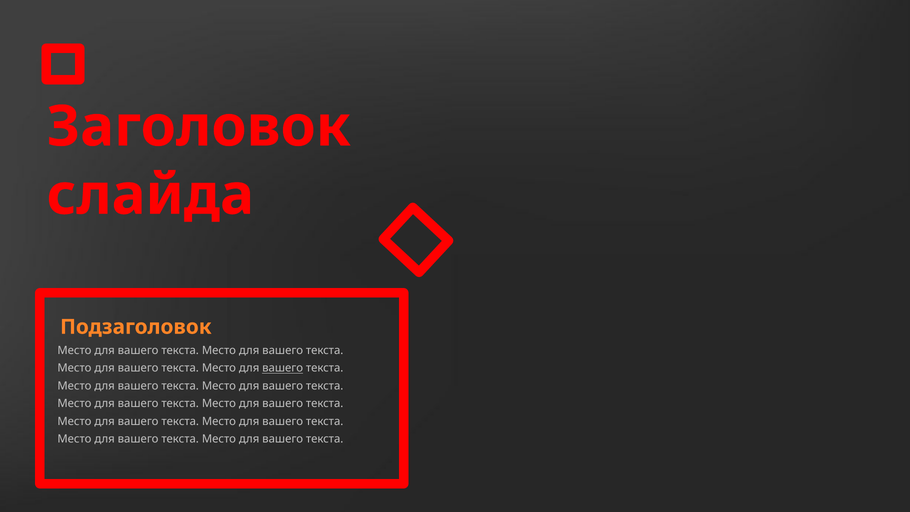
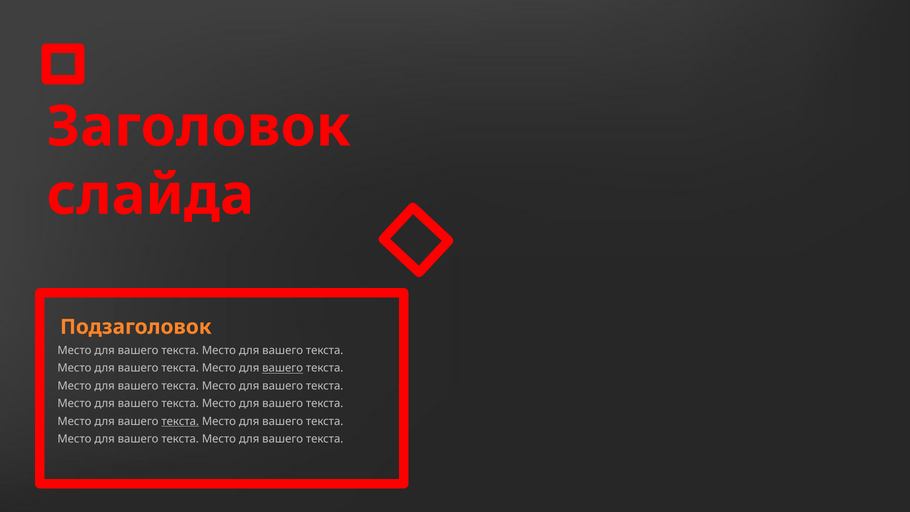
текста at (180, 421) underline: none -> present
